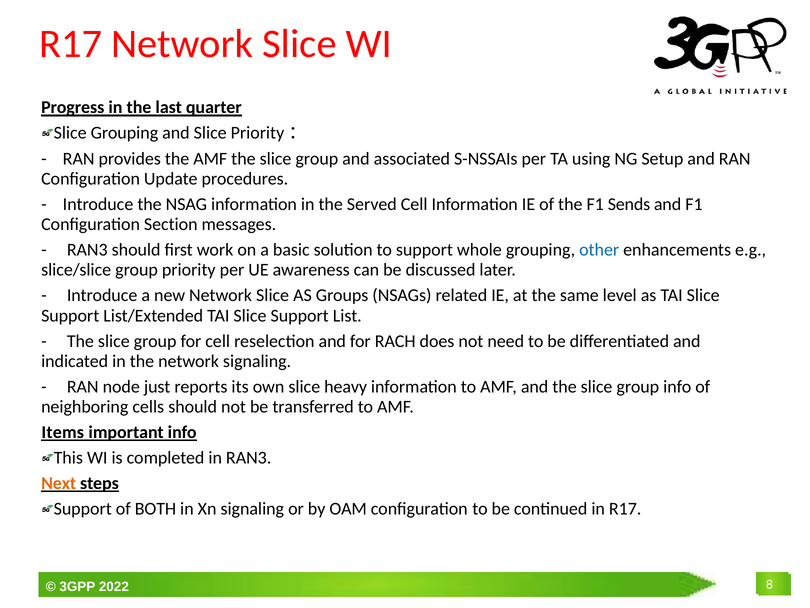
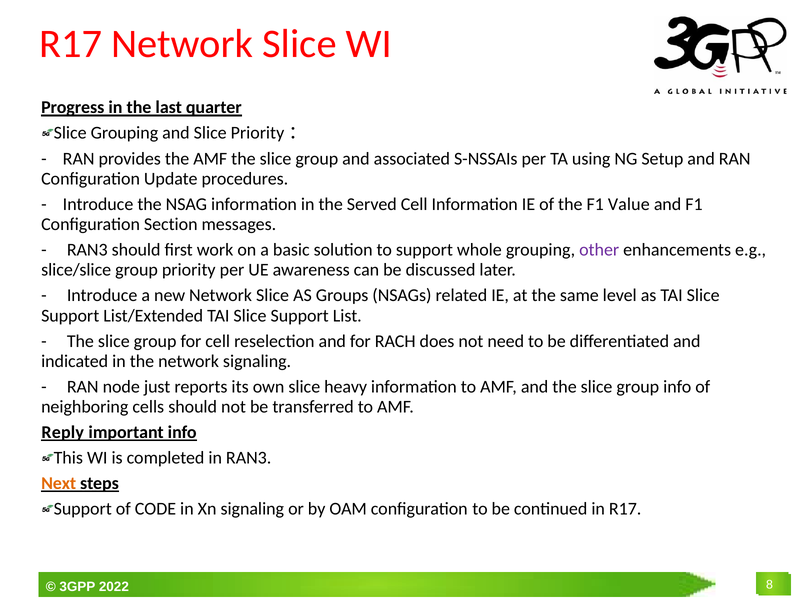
Sends: Sends -> Value
other colour: blue -> purple
Items: Items -> Reply
BOTH: BOTH -> CODE
